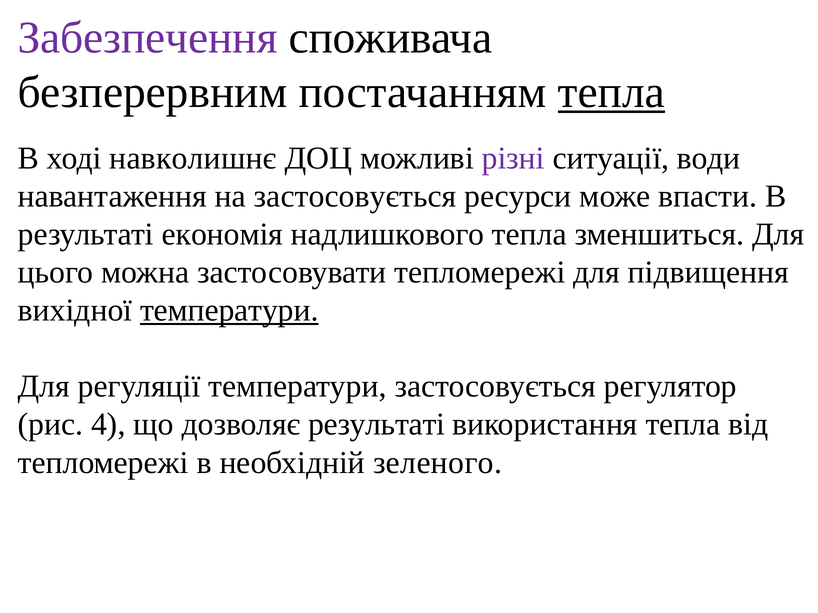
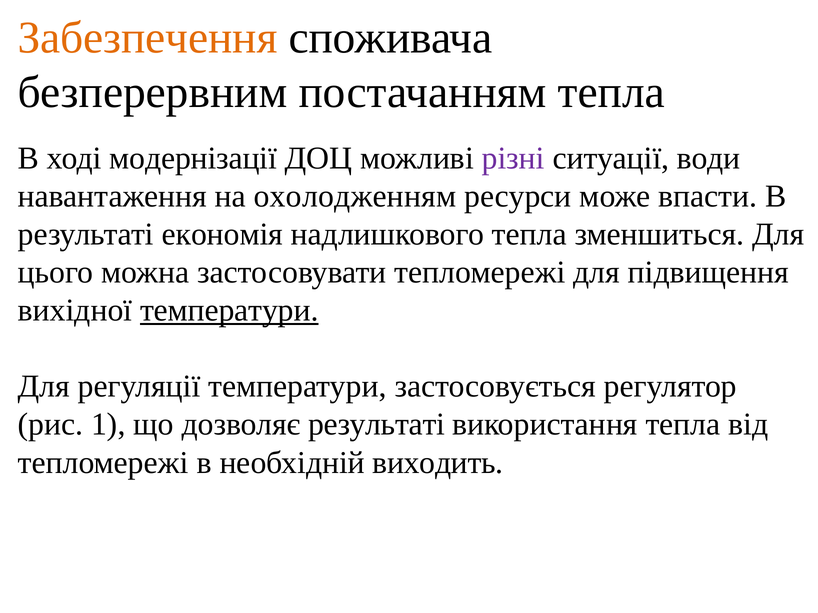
Забезпечення colour: purple -> orange
тепла at (611, 92) underline: present -> none
навколишнє: навколишнє -> модернізації
на застосовується: застосовується -> охолодженням
4: 4 -> 1
зеленого: зеленого -> виходить
